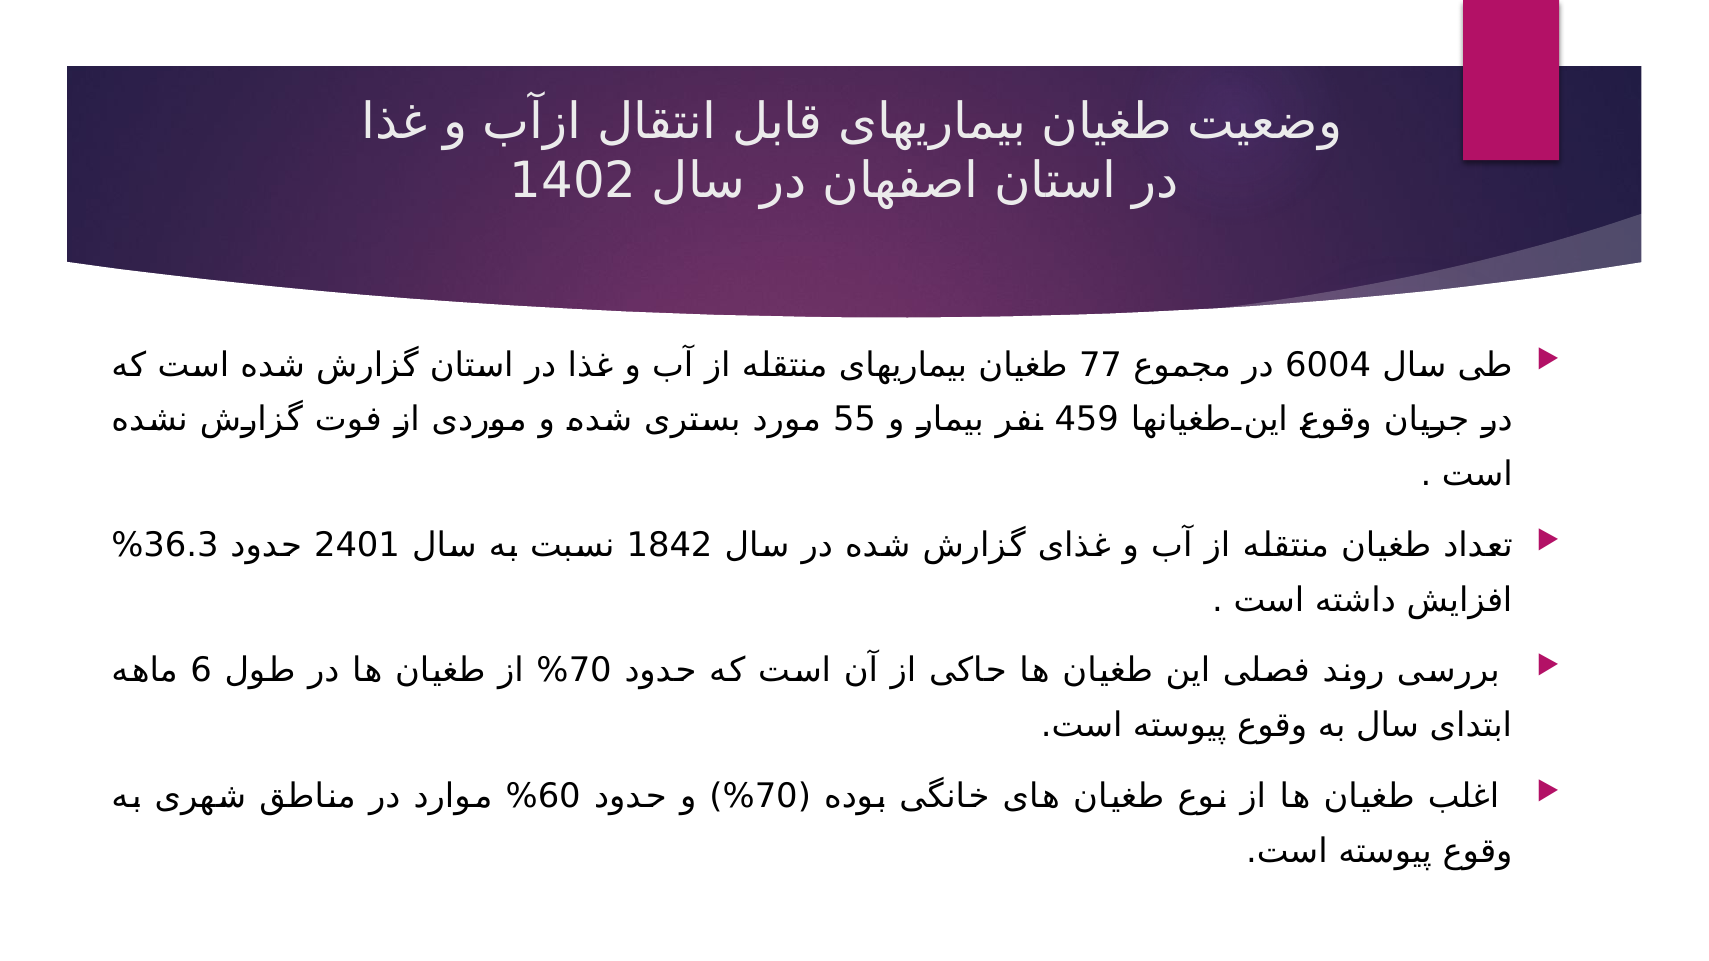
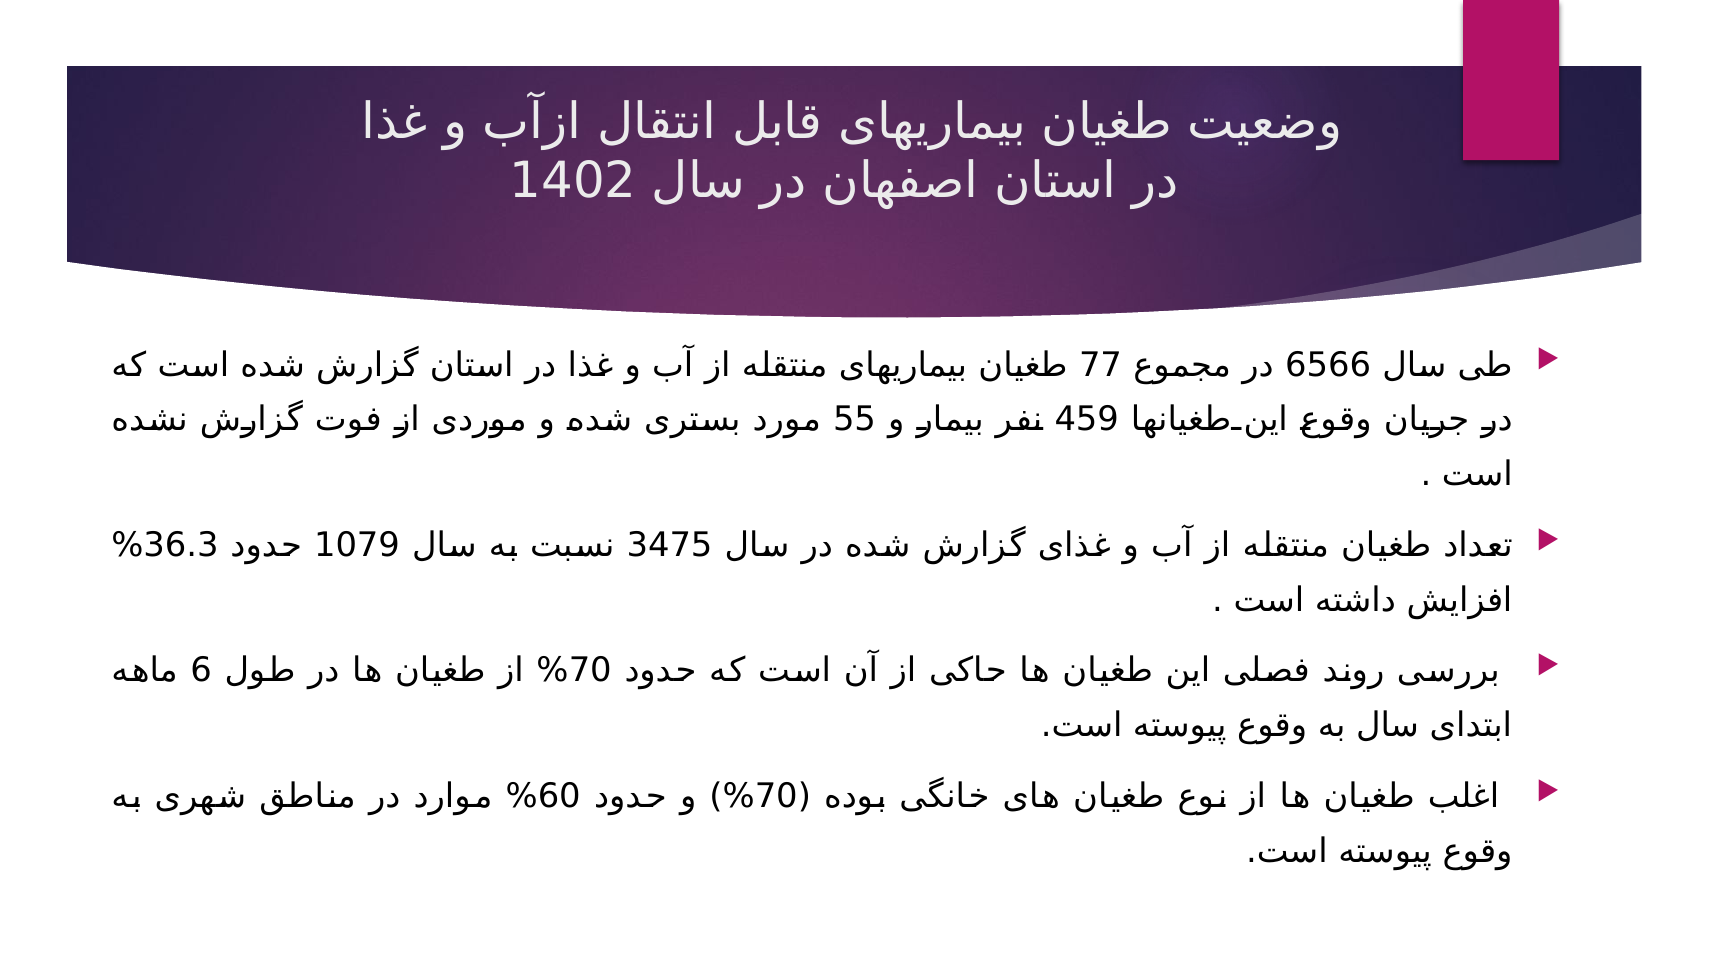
6004: 6004 -> 6566
2401: 2401 -> 1079
1842: 1842 -> 3475
